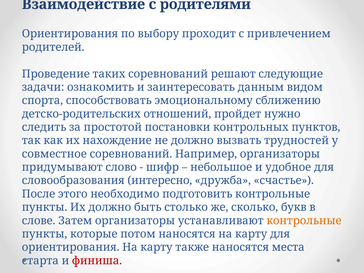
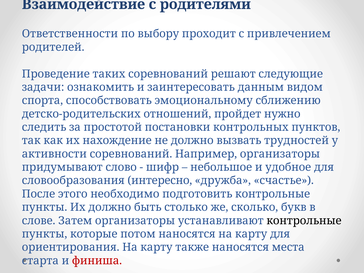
Ориентирования at (70, 34): Ориентирования -> Ответственности
совместное: совместное -> активности
контрольные at (304, 221) colour: orange -> black
